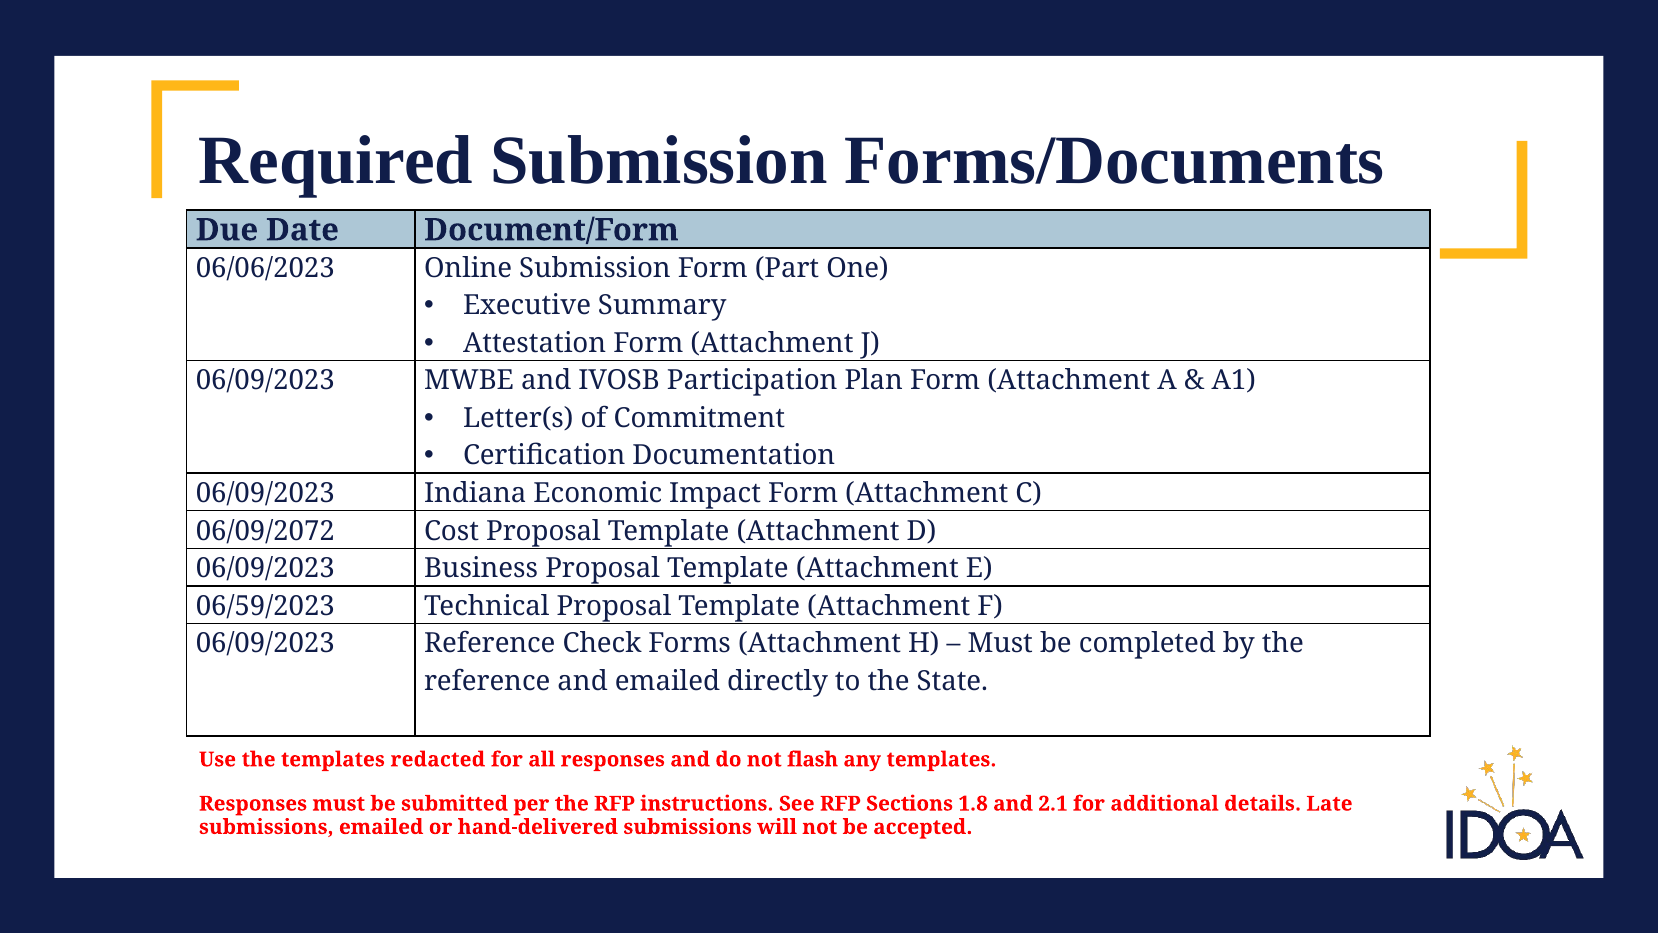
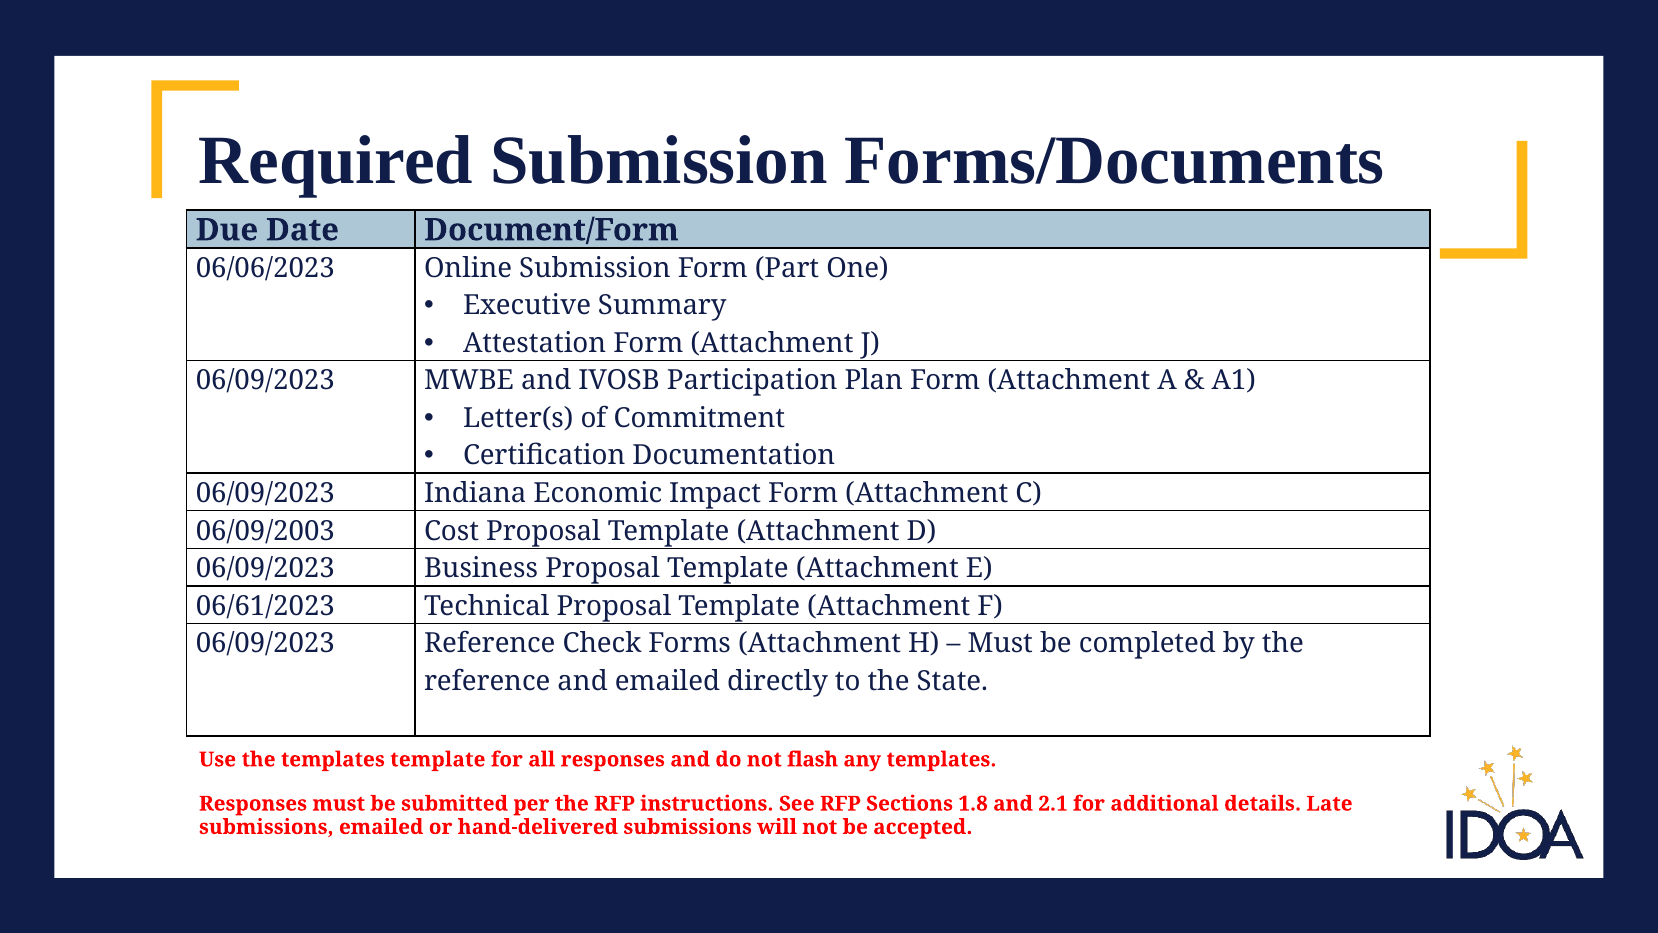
06/09/2072: 06/09/2072 -> 06/09/2003
06/59/2023: 06/59/2023 -> 06/61/2023
templates redacted: redacted -> template
